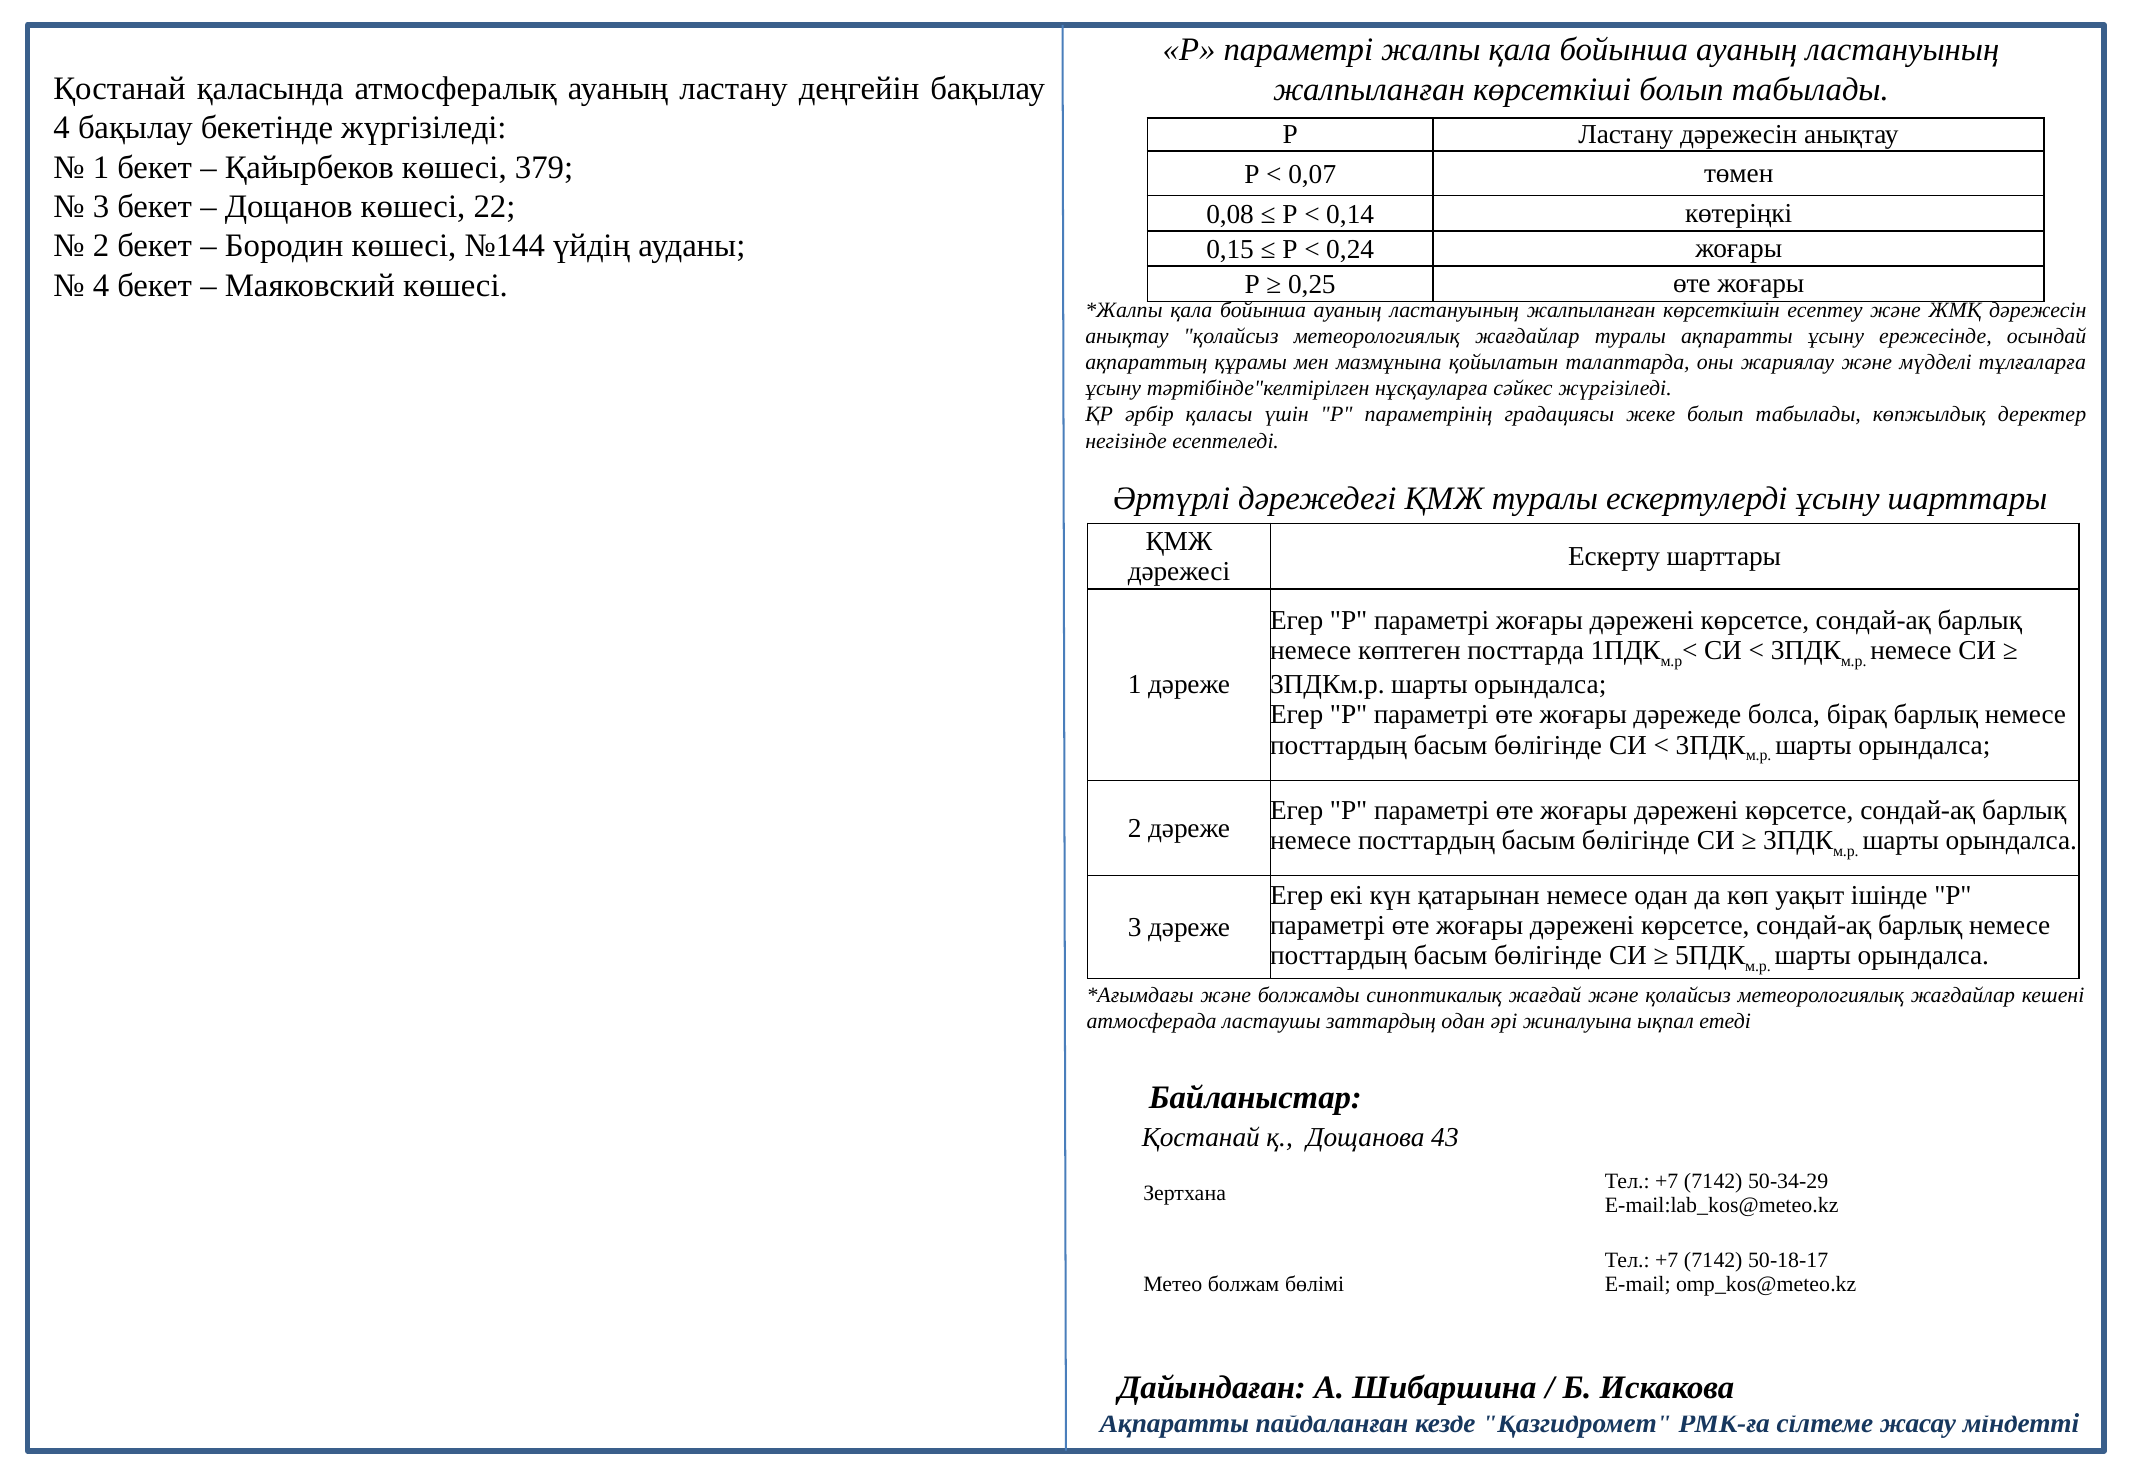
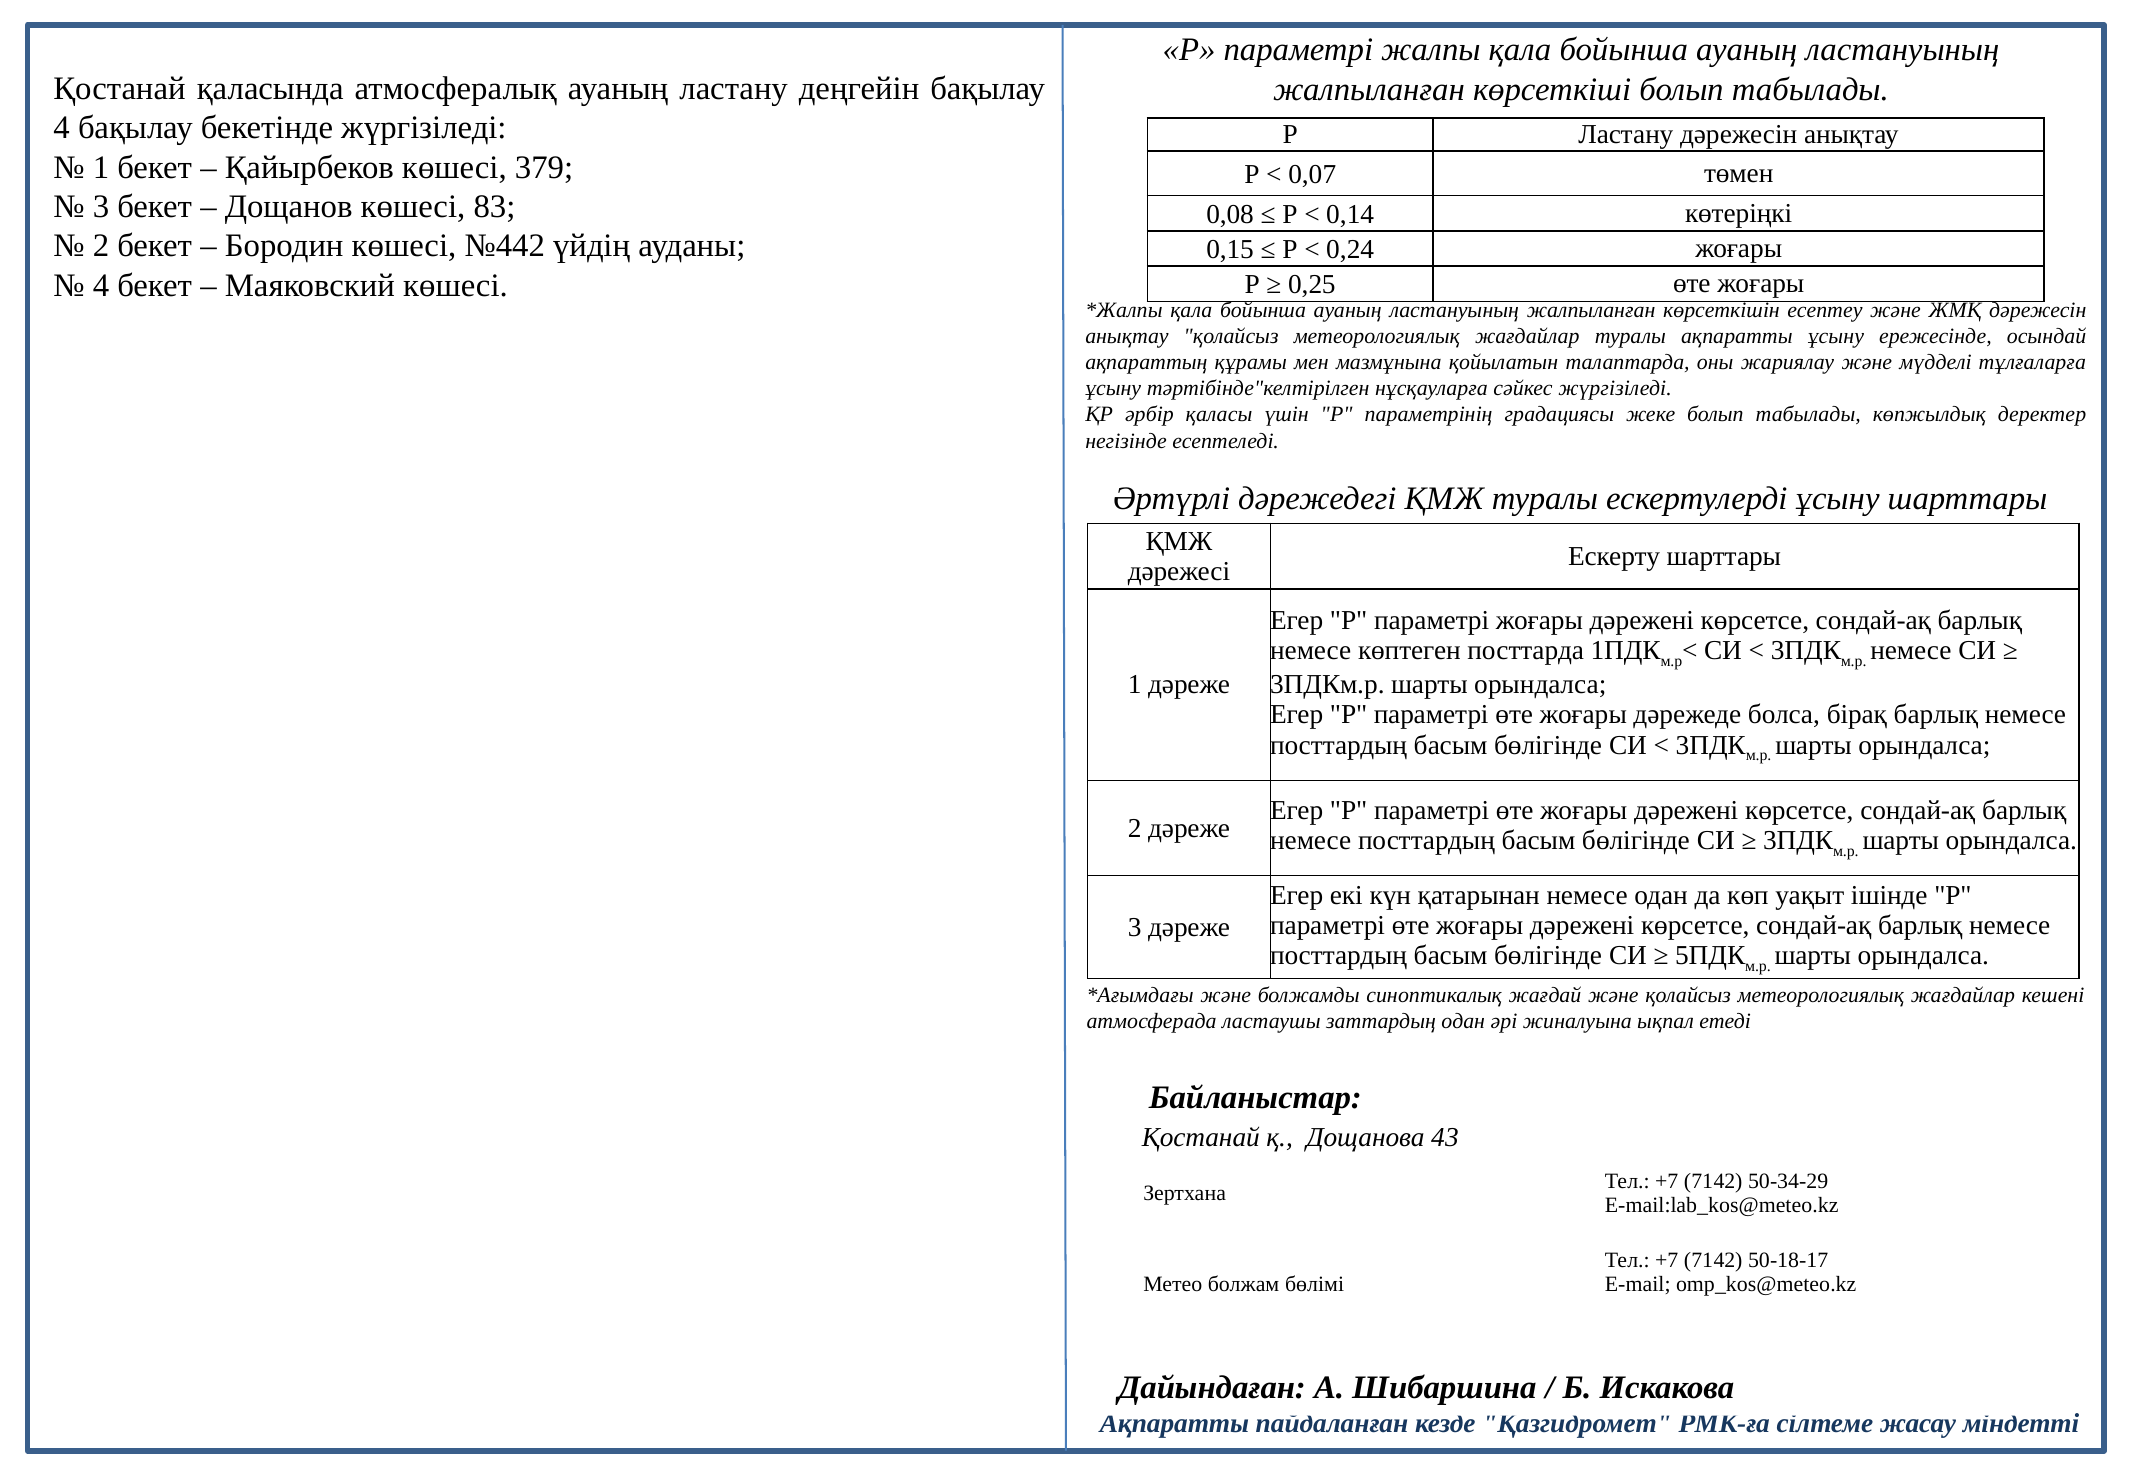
22: 22 -> 83
№144: №144 -> №442
